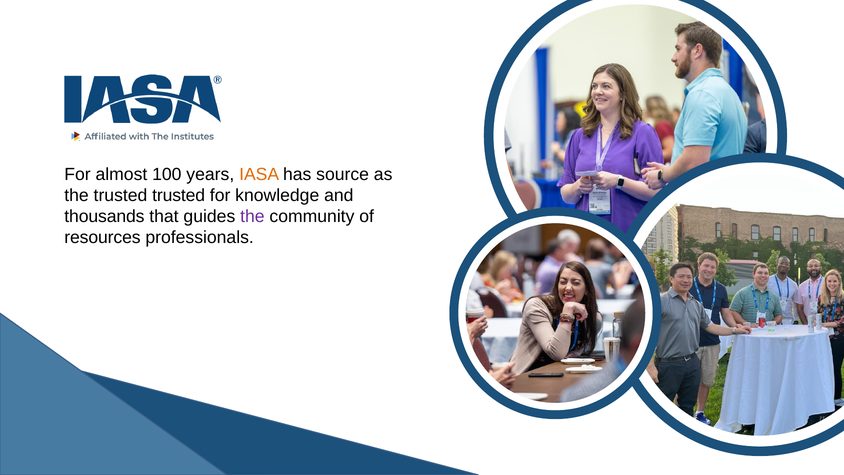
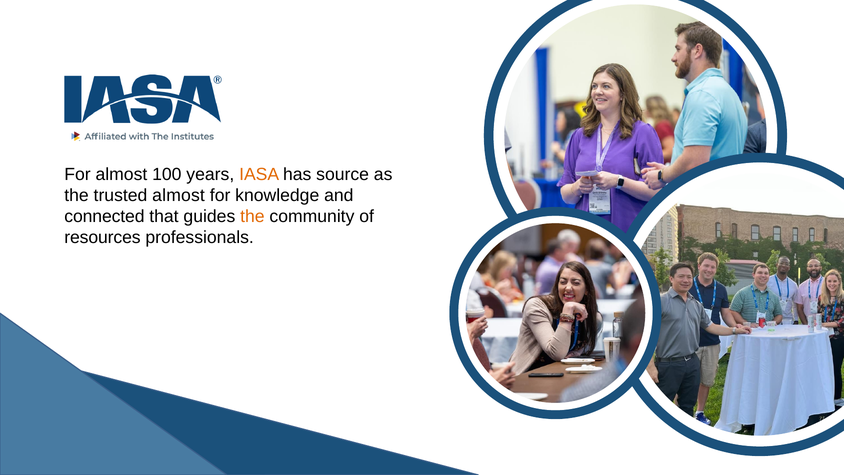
trusted trusted: trusted -> almost
thousands: thousands -> connected
the at (252, 216) colour: purple -> orange
